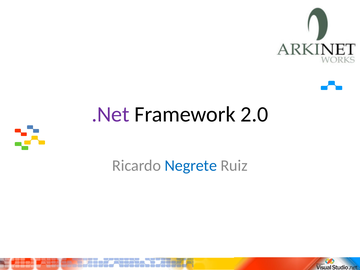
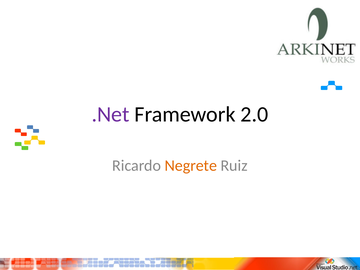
Negrete colour: blue -> orange
